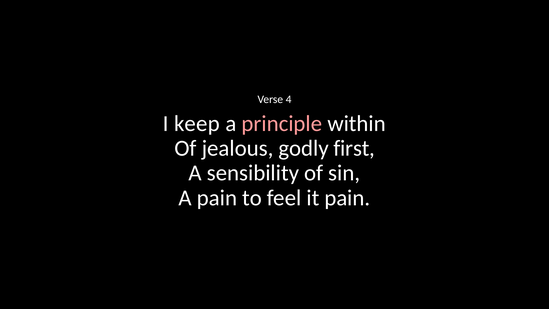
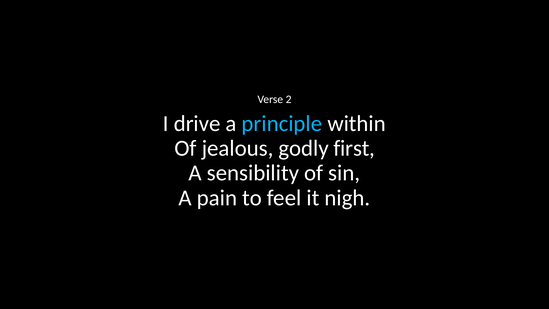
4: 4 -> 2
keep: keep -> drive
principle colour: pink -> light blue
it pain: pain -> nigh
